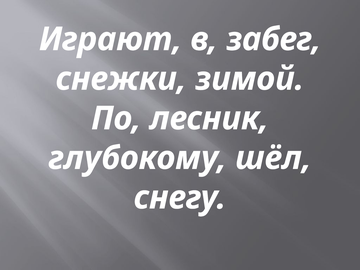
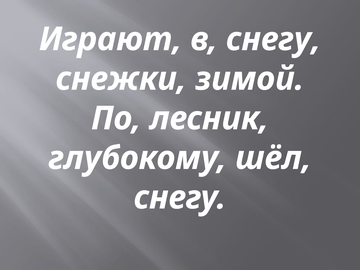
в забег: забег -> снегу
